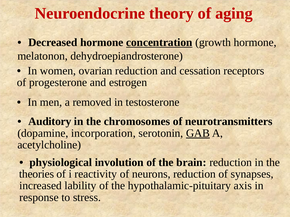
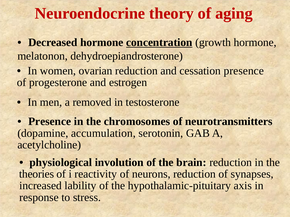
cessation receptors: receptors -> presence
Auditory at (50, 122): Auditory -> Presence
incorporation: incorporation -> accumulation
GAB underline: present -> none
